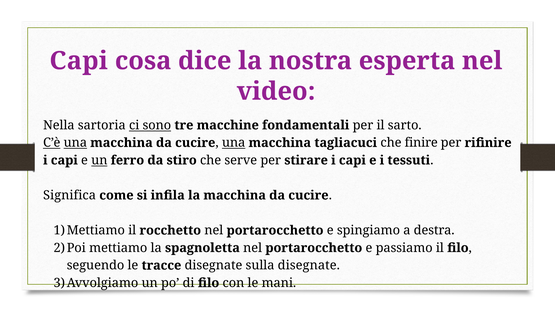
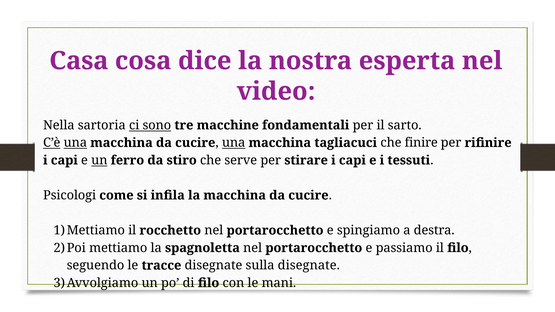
Capi at (79, 61): Capi -> Casa
Significa: Significa -> Psicologi
